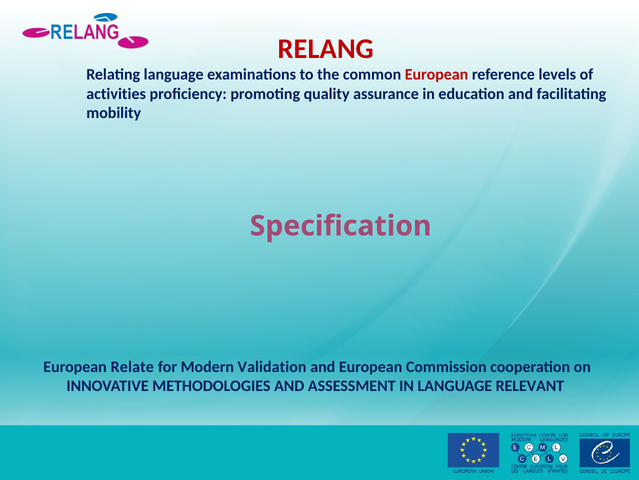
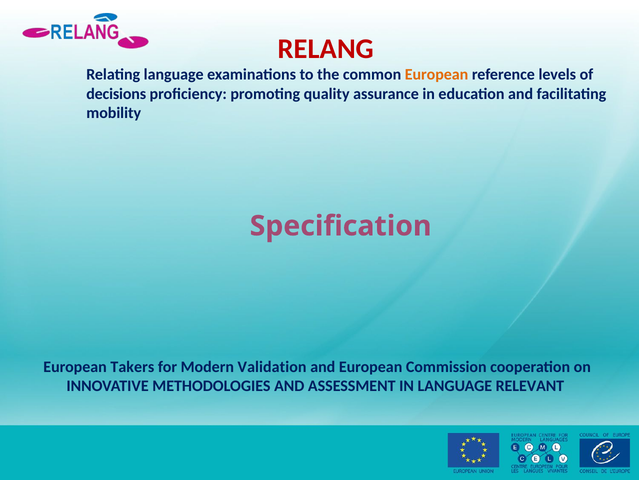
European at (437, 75) colour: red -> orange
activities: activities -> decisions
Relate: Relate -> Takers
